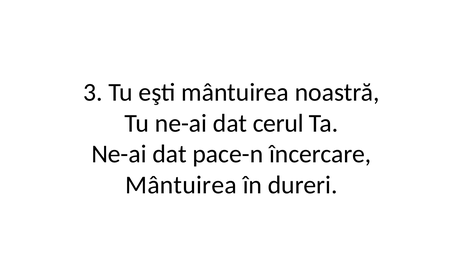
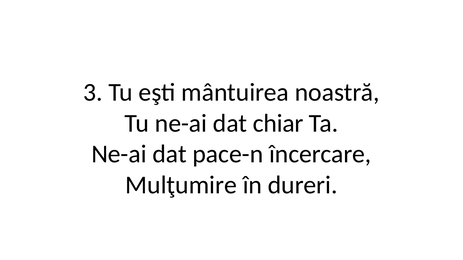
cerul: cerul -> chiar
Mântuirea at (181, 185): Mântuirea -> Mulţumire
